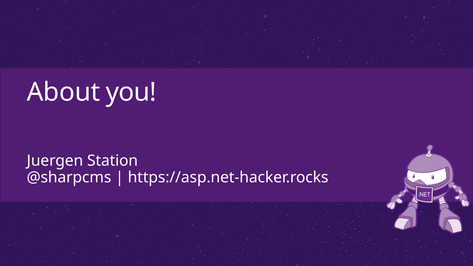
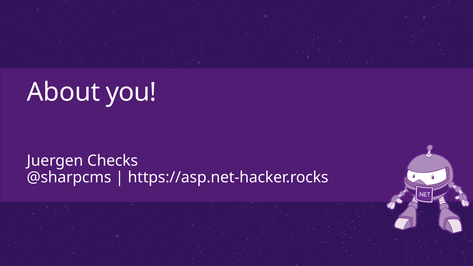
Station: Station -> Checks
